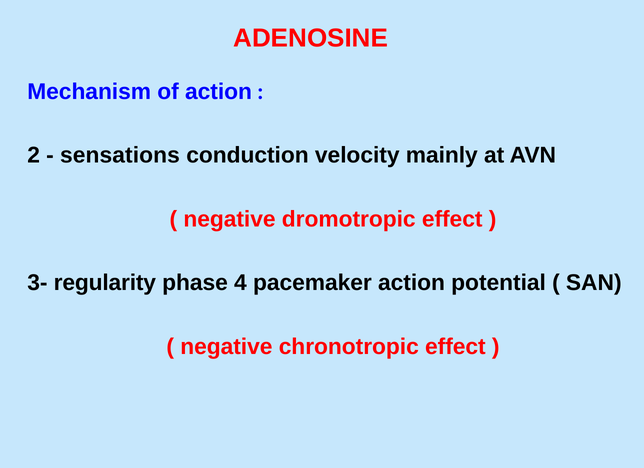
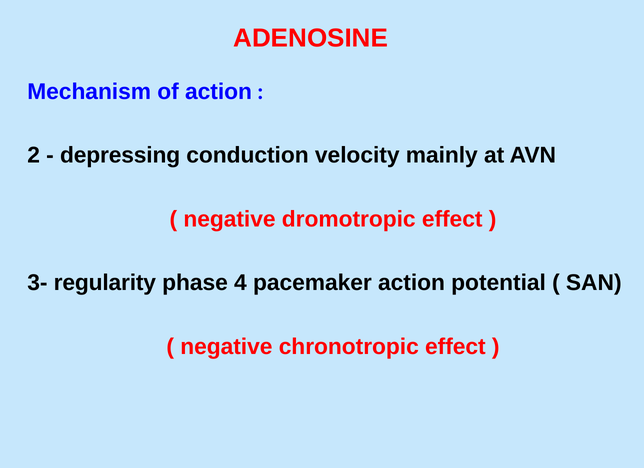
sensations: sensations -> depressing
